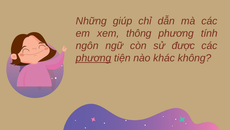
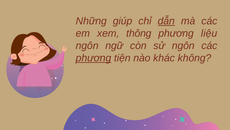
dẫn underline: none -> present
tính: tính -> liệu
sử được: được -> ngôn
